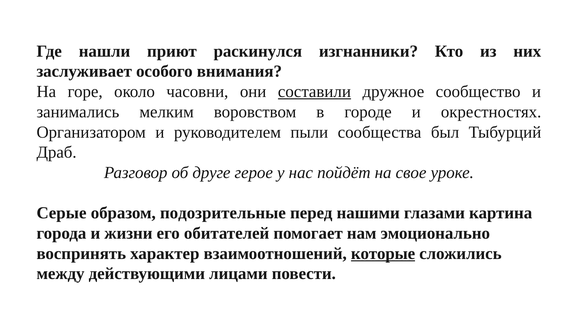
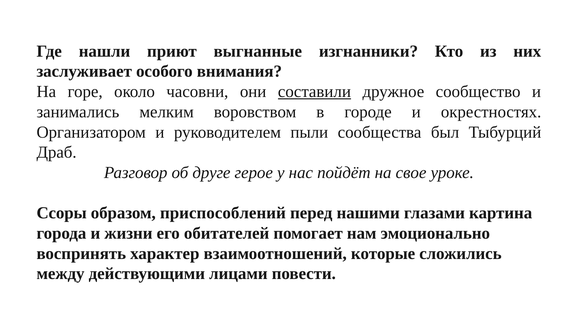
раскинулся: раскинулся -> выгнанные
Серые: Серые -> Ссоры
подозрительные: подозрительные -> приспособлений
которые underline: present -> none
